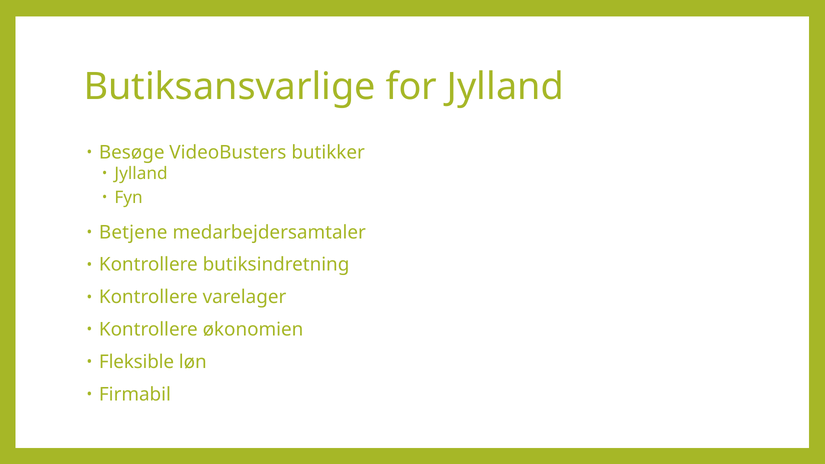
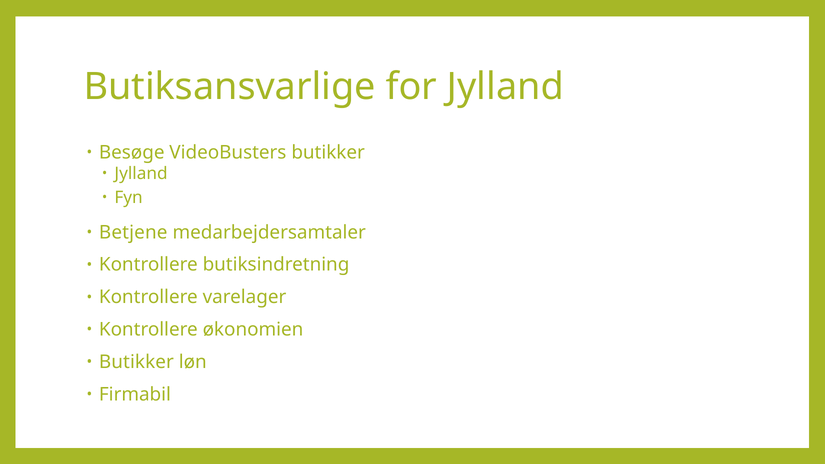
Fleksible at (137, 362): Fleksible -> Butikker
